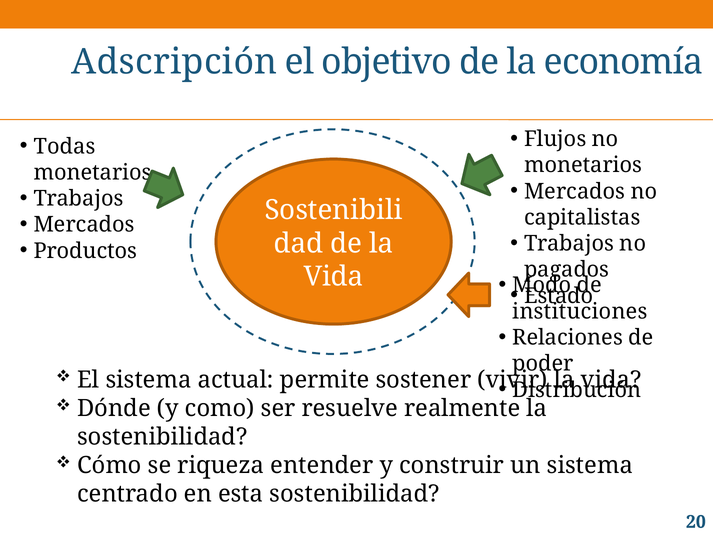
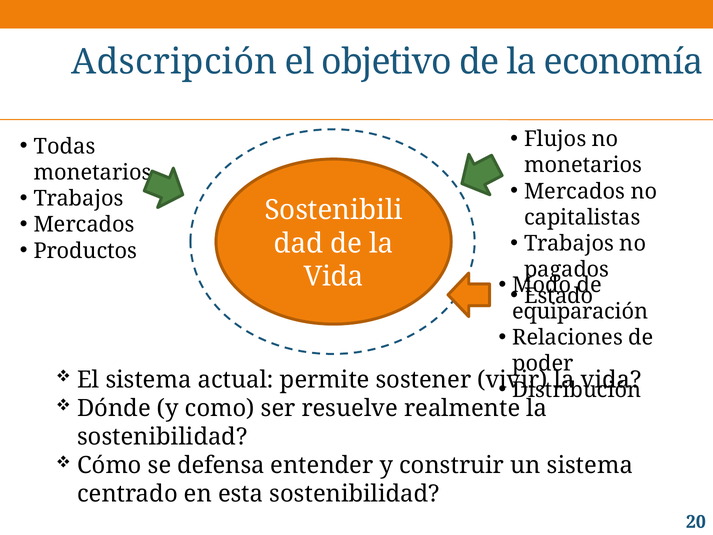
instituciones: instituciones -> equiparación
riqueza: riqueza -> defensa
